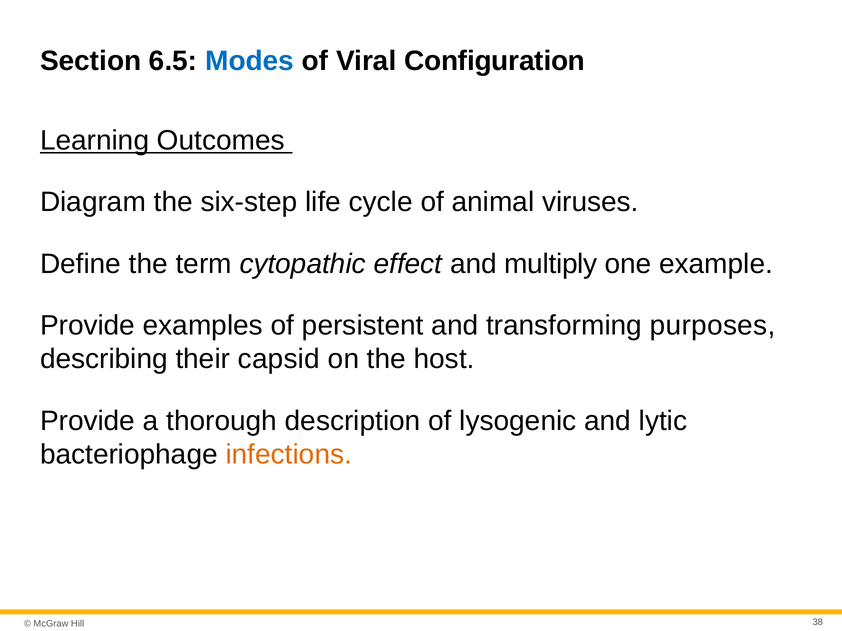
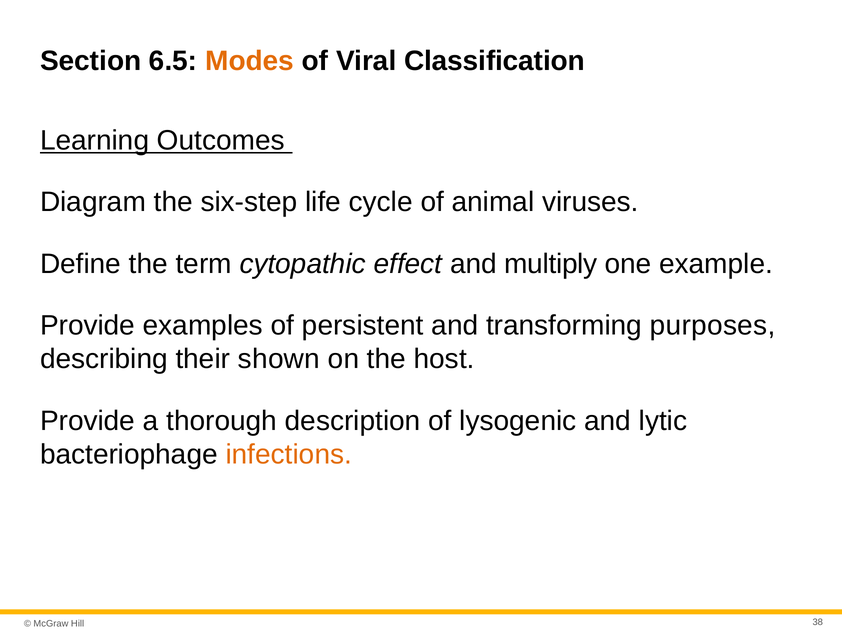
Modes colour: blue -> orange
Configuration: Configuration -> Classification
capsid: capsid -> shown
